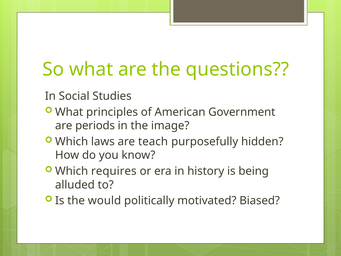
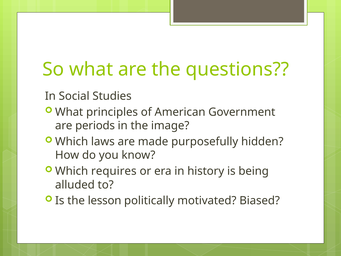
teach: teach -> made
would: would -> lesson
